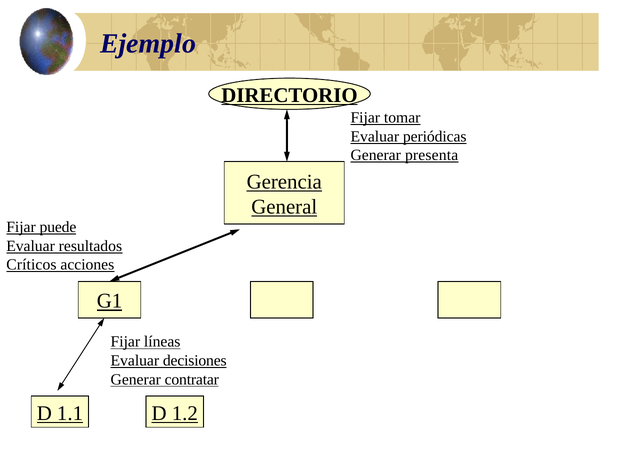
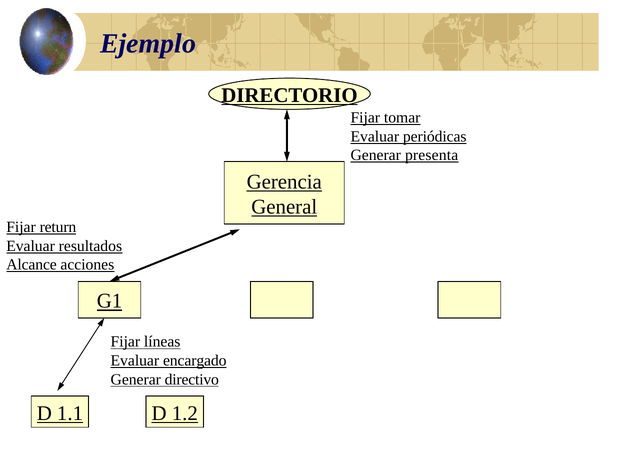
puede: puede -> return
Críticos: Críticos -> Alcance
decisiones: decisiones -> encargado
contratar: contratar -> directivo
